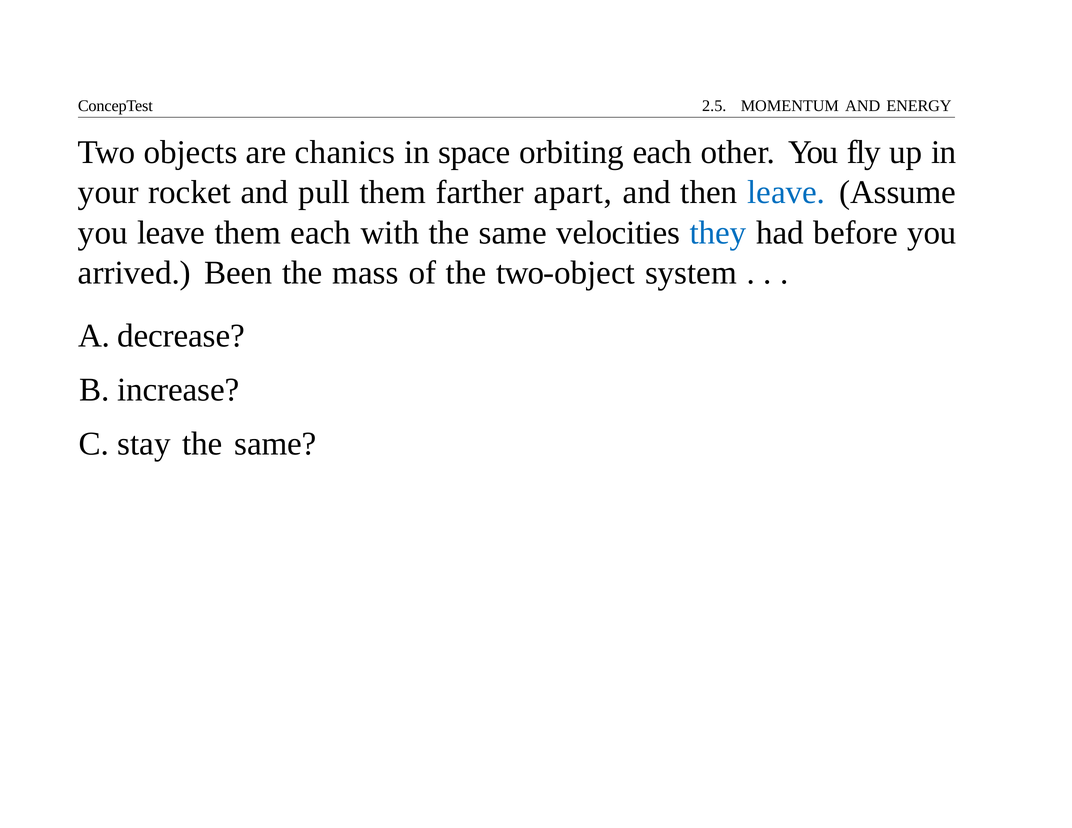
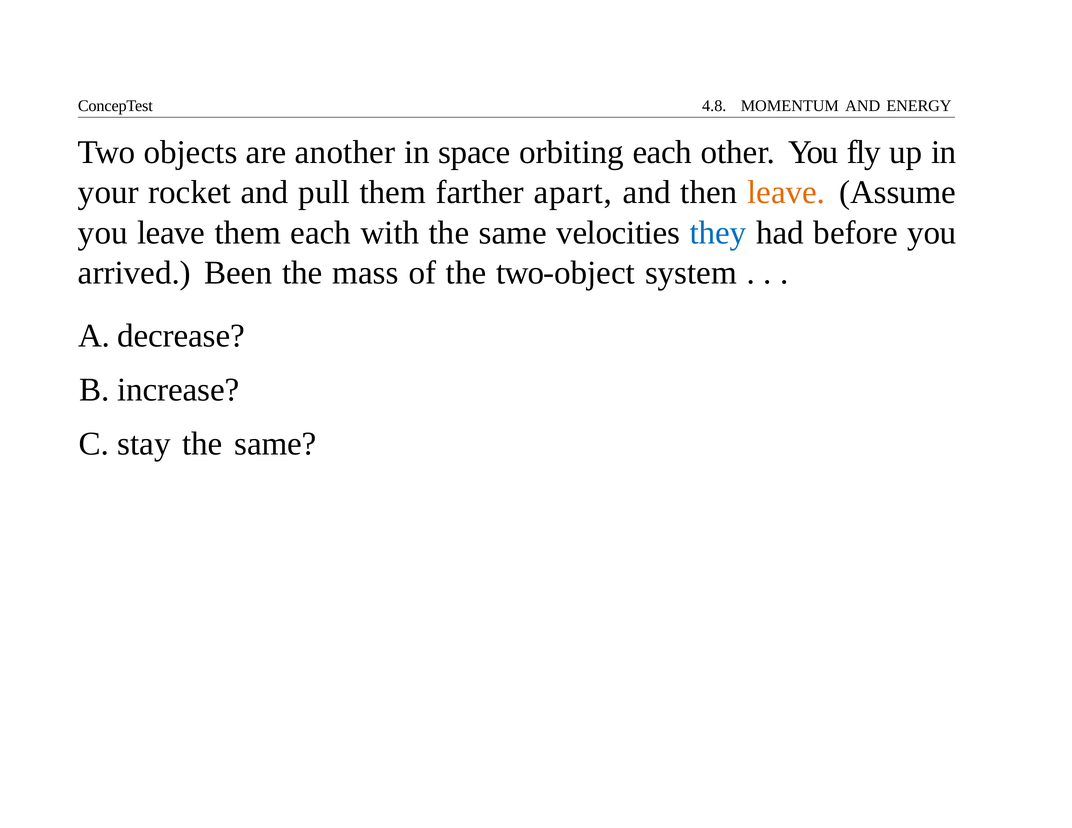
2.5: 2.5 -> 4.8
chanics: chanics -> another
leave at (786, 193) colour: blue -> orange
